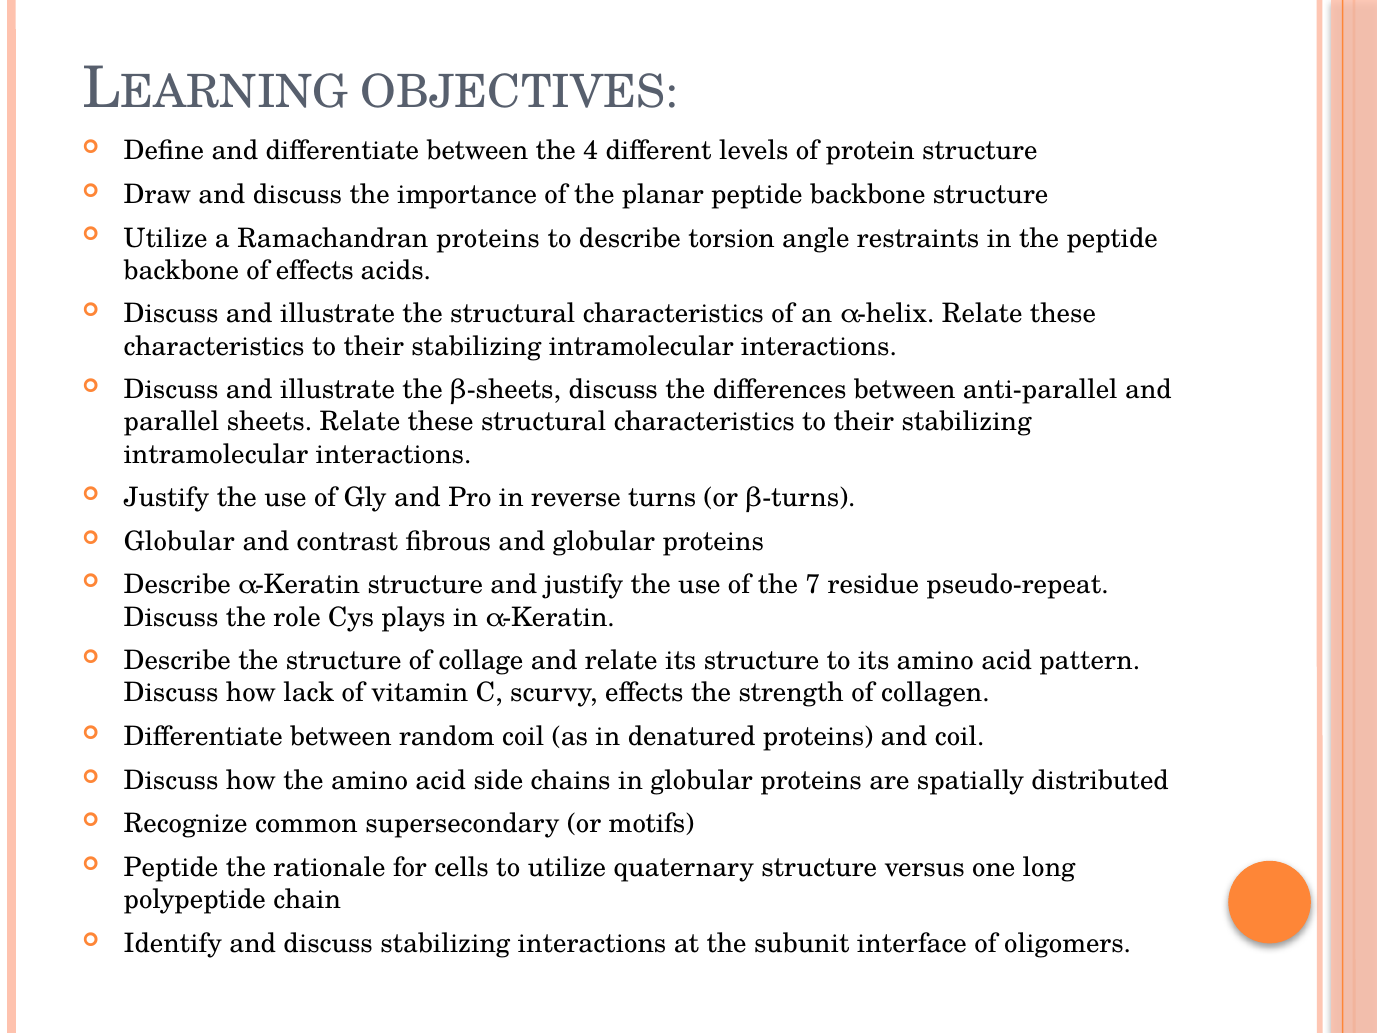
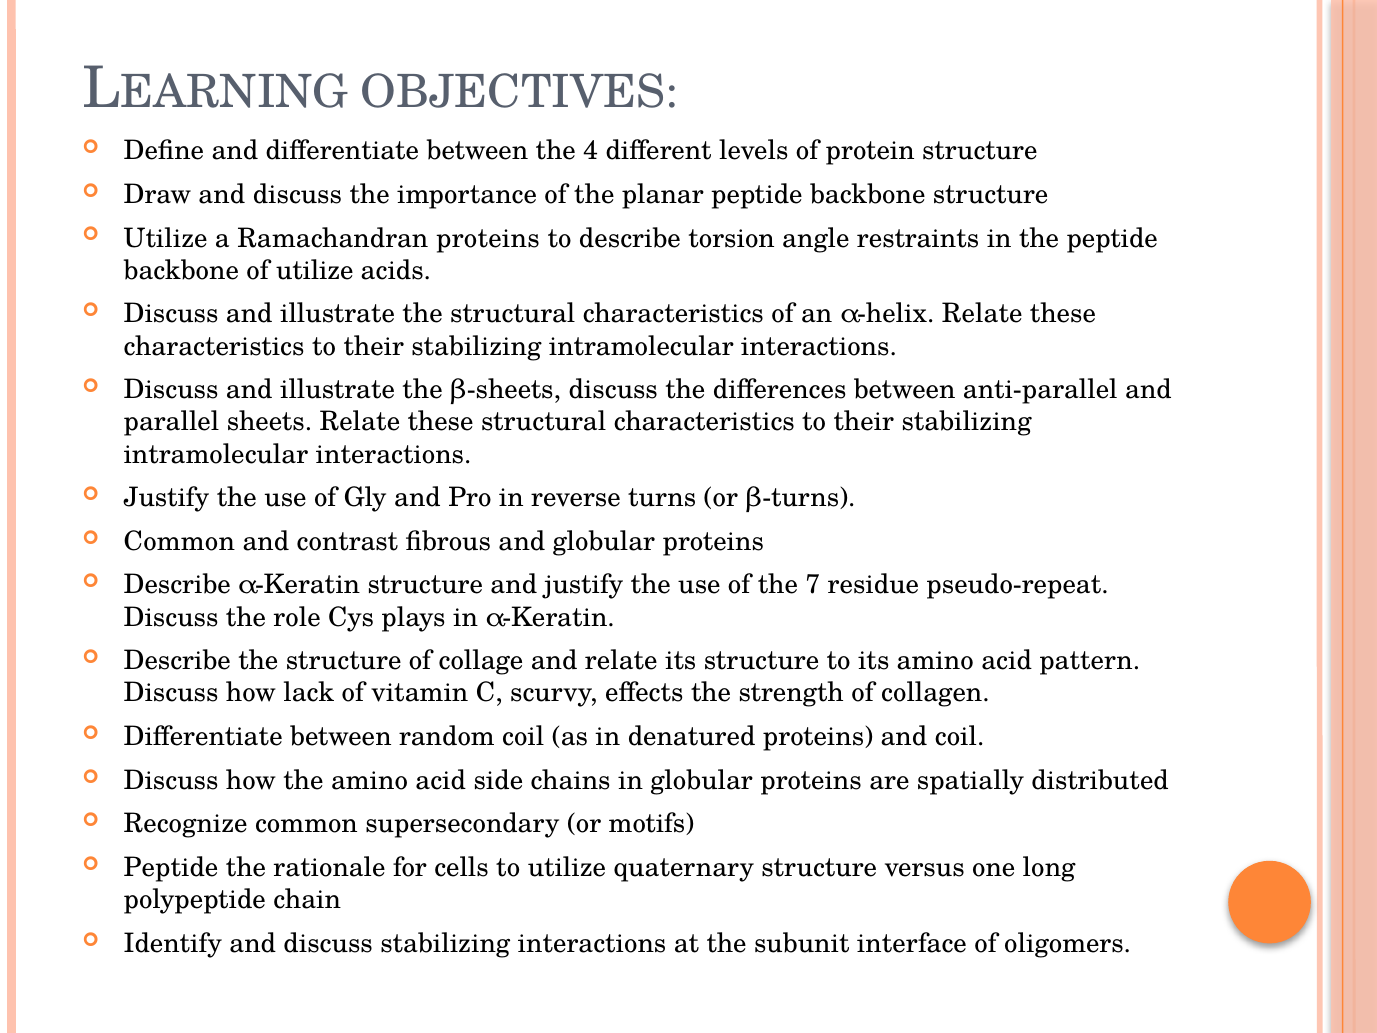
of effects: effects -> utilize
Globular at (179, 541): Globular -> Common
